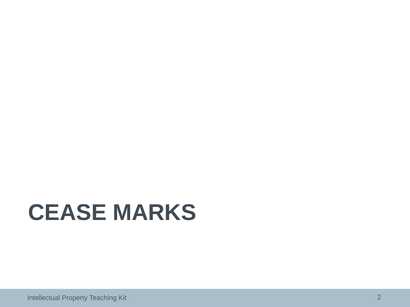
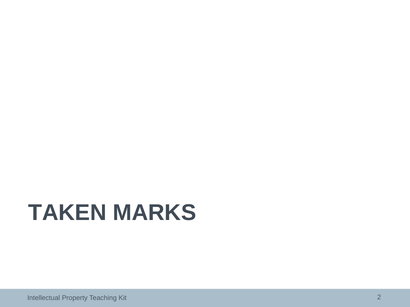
CEASE: CEASE -> TAKEN
